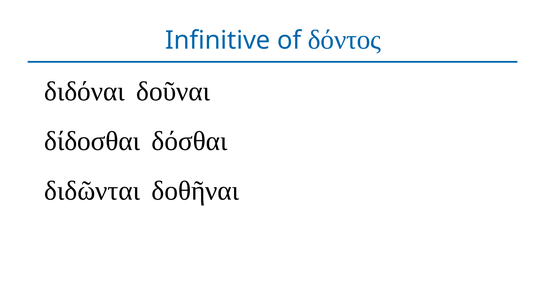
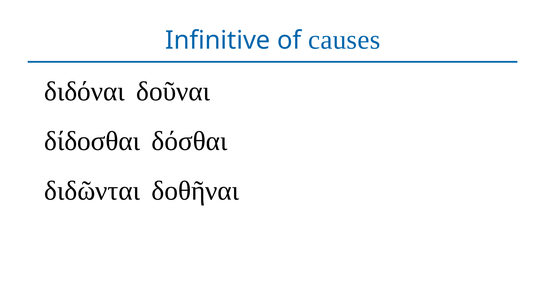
δόντος: δόντος -> causes
